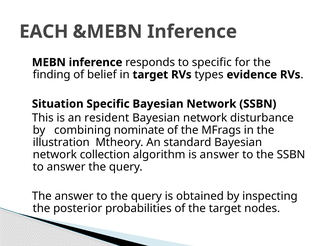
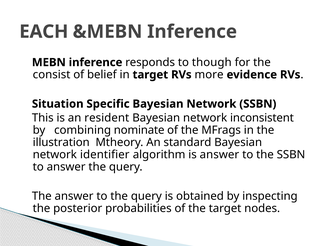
to specific: specific -> though
finding: finding -> consist
types: types -> more
disturbance: disturbance -> inconsistent
collection: collection -> identifier
